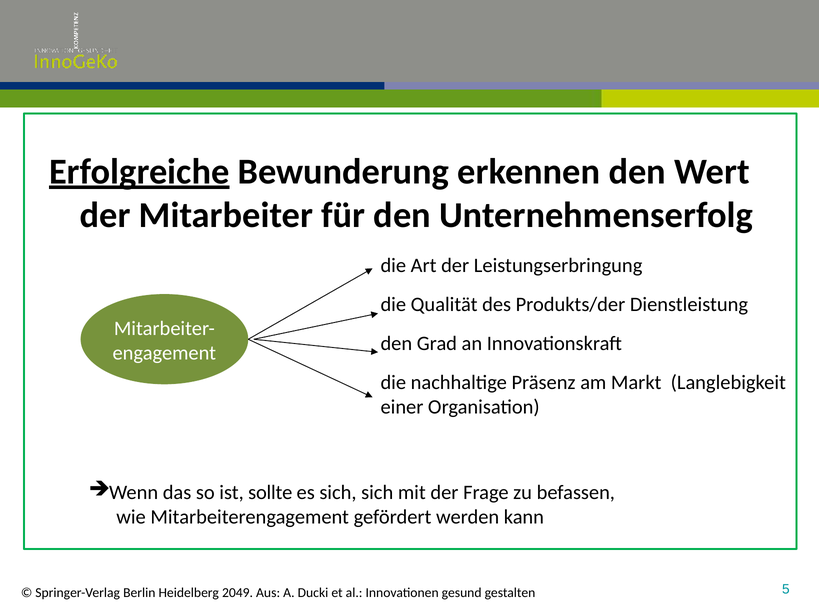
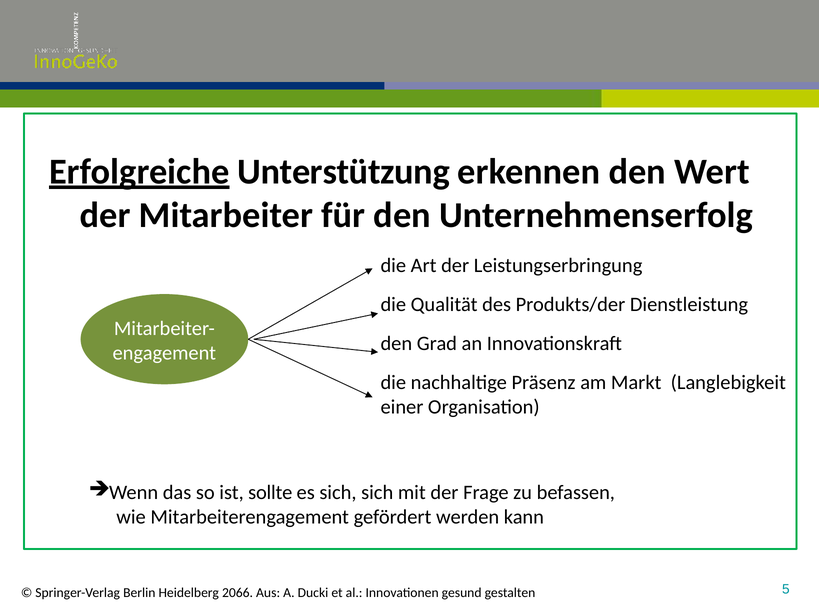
Bewunderung: Bewunderung -> Unterstützung
2049: 2049 -> 2066
